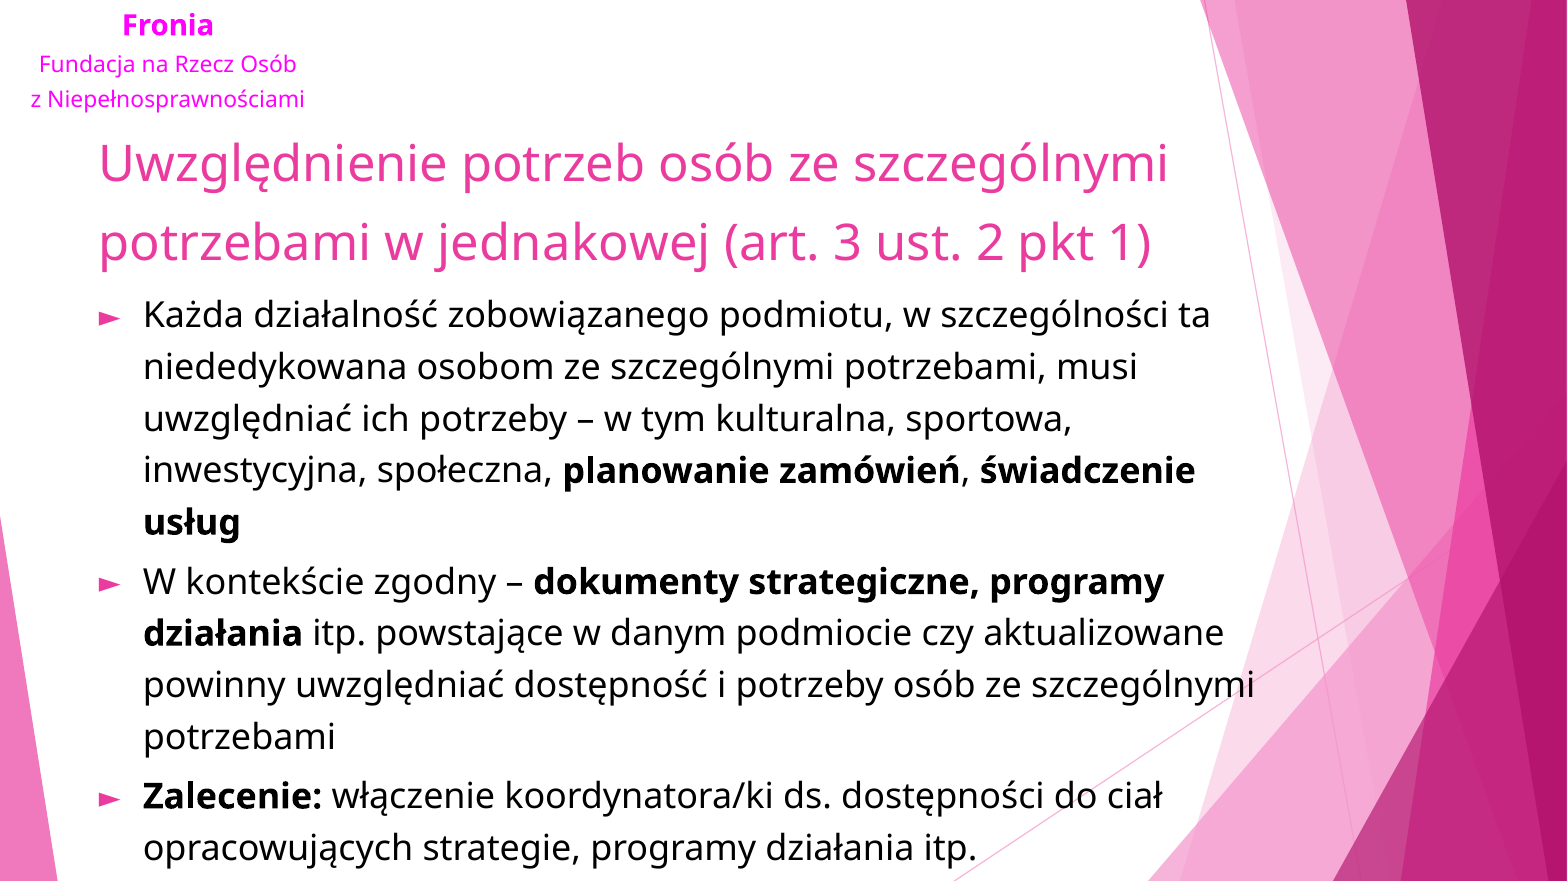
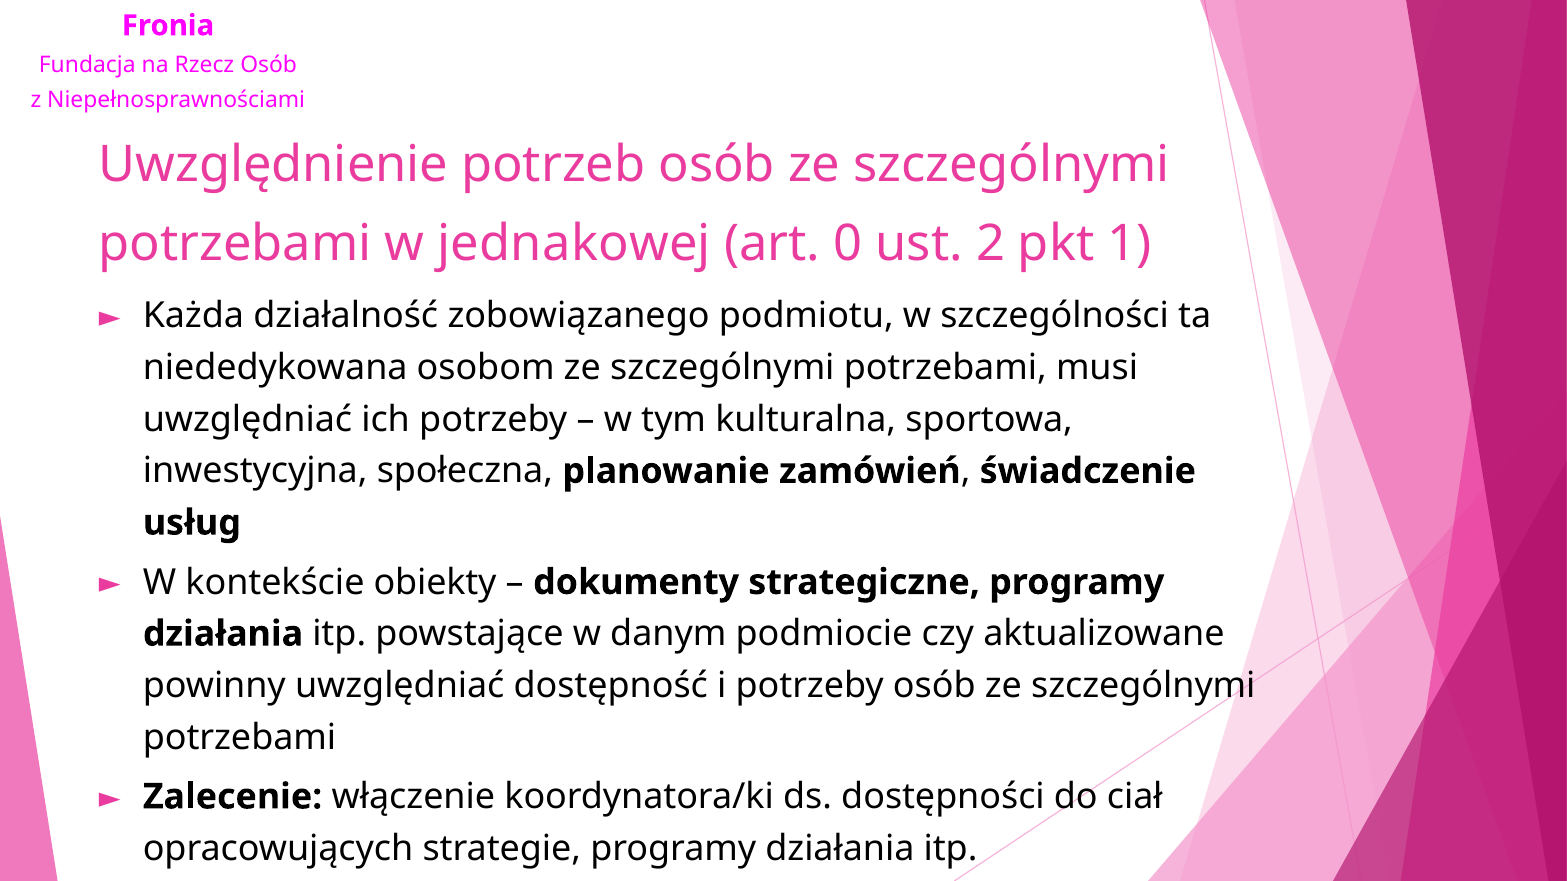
3: 3 -> 0
zgodny: zgodny -> obiekty
